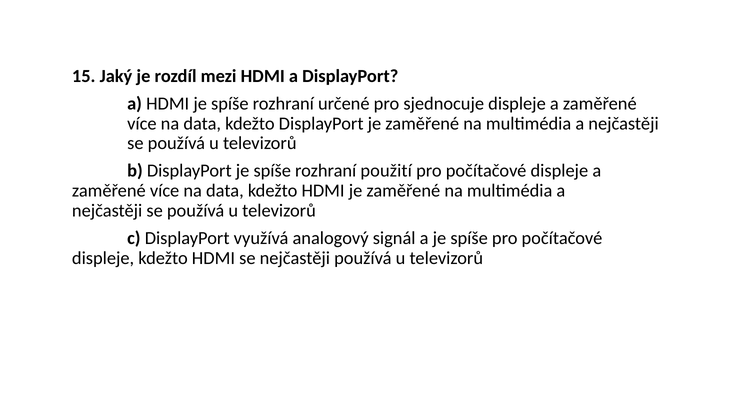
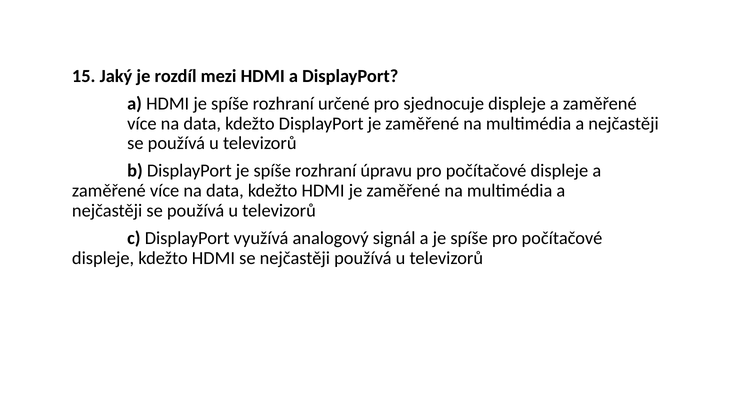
použití: použití -> úpravu
